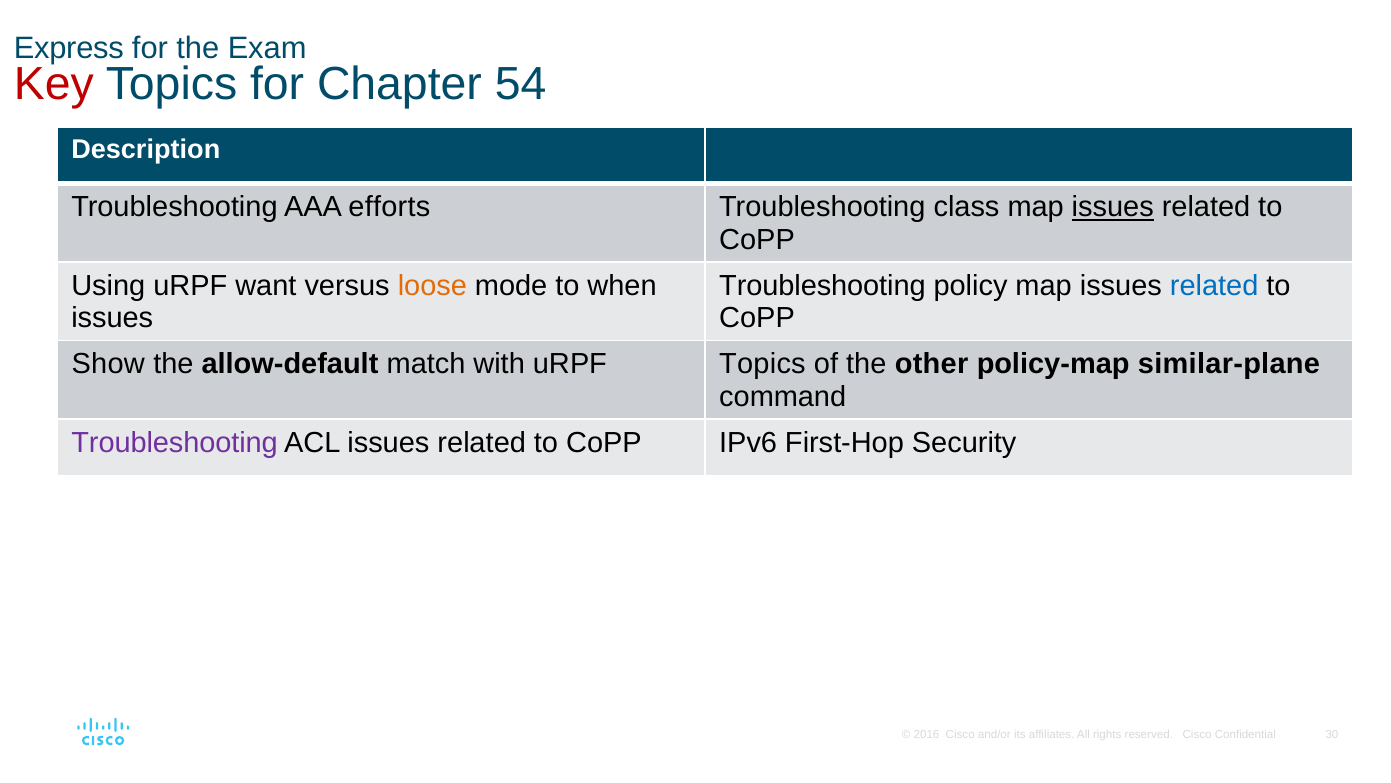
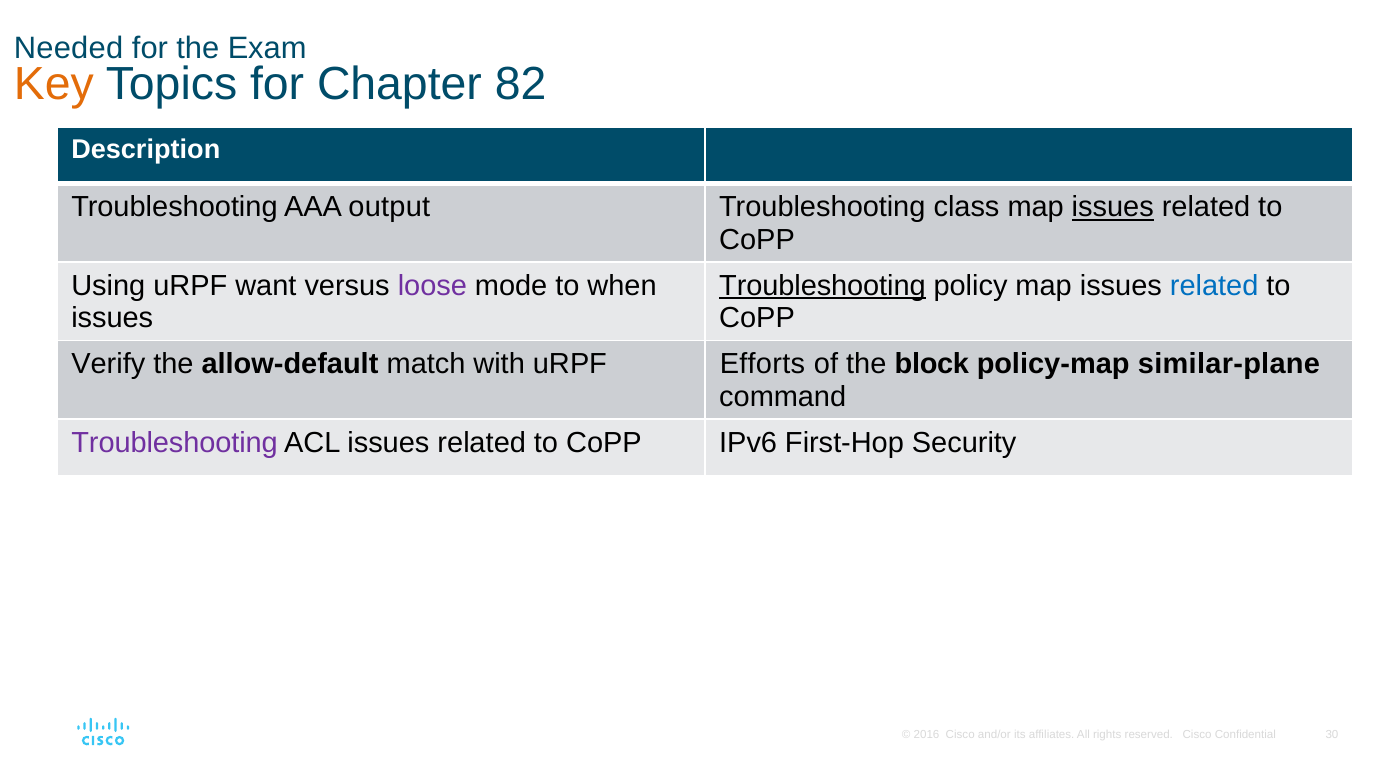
Express: Express -> Needed
Key colour: red -> orange
54: 54 -> 82
efforts: efforts -> output
loose colour: orange -> purple
Troubleshooting at (822, 286) underline: none -> present
Show: Show -> Verify
uRPF Topics: Topics -> Efforts
other: other -> block
